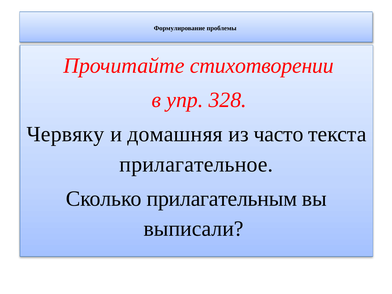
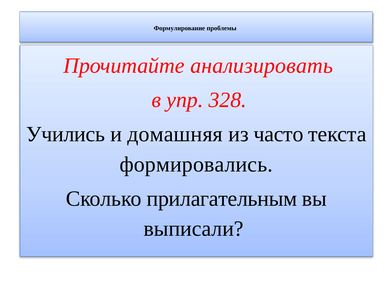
стихотворении: стихотворении -> анализировать
Червяку: Червяку -> Учились
прилагательное: прилагательное -> формировались
